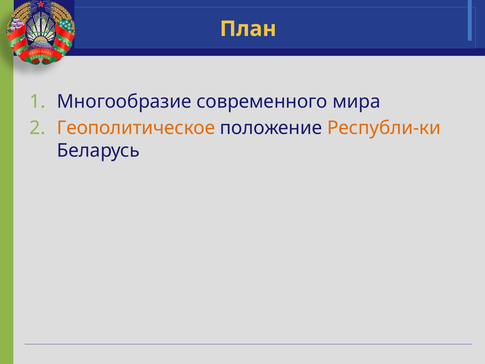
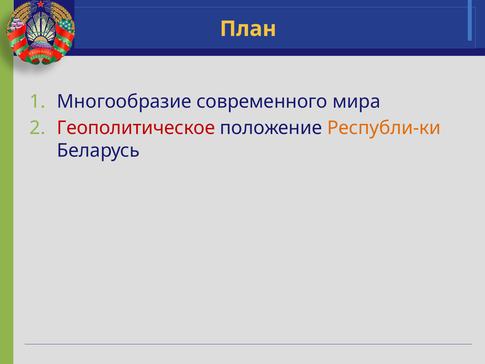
Геополитическое colour: orange -> red
